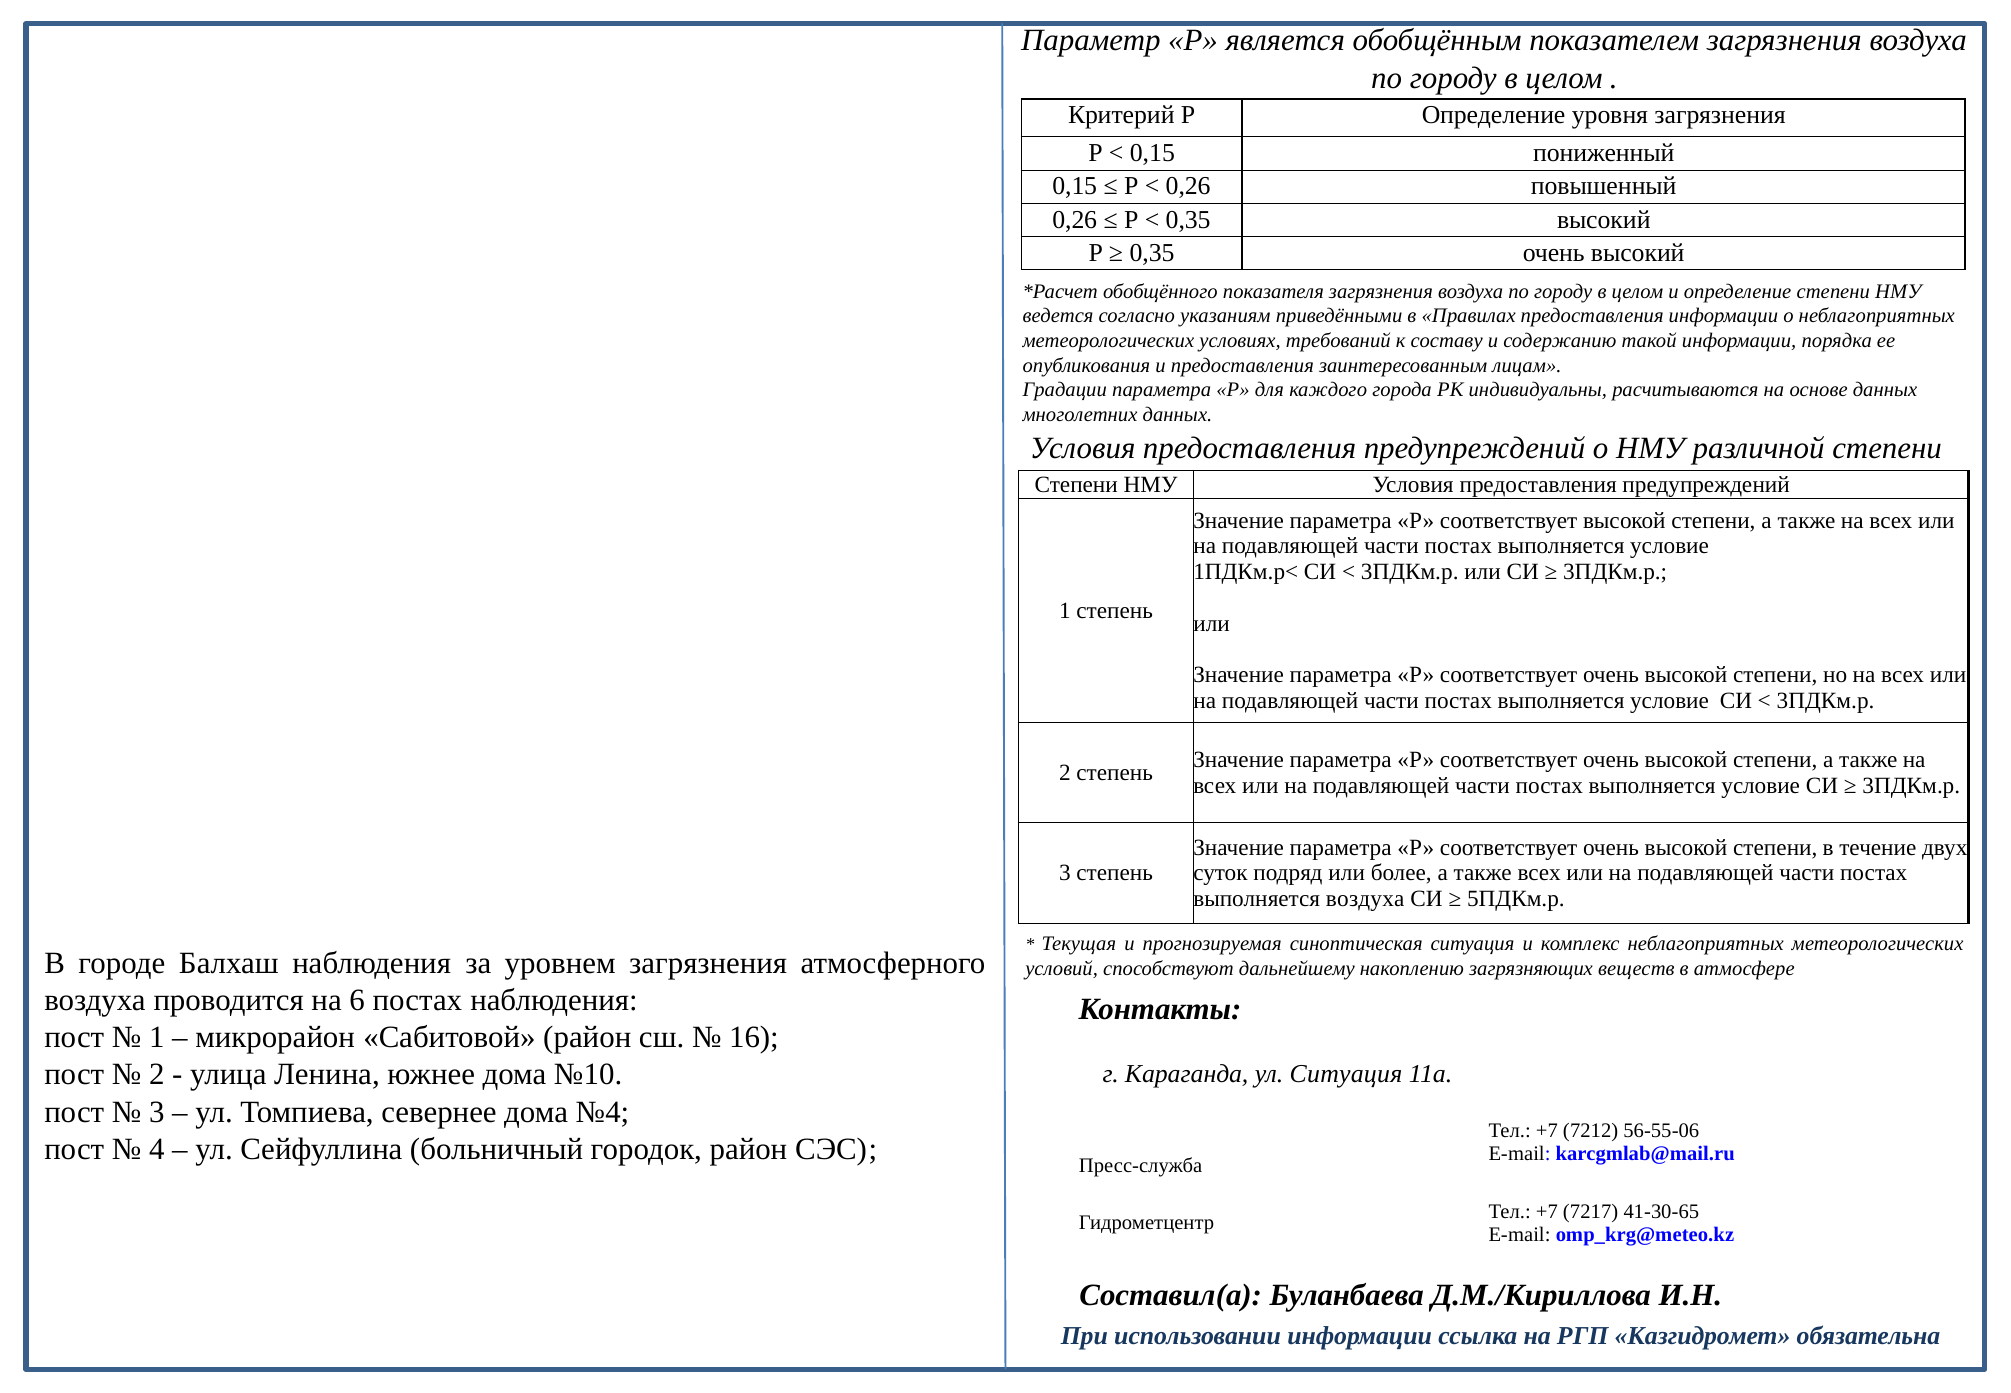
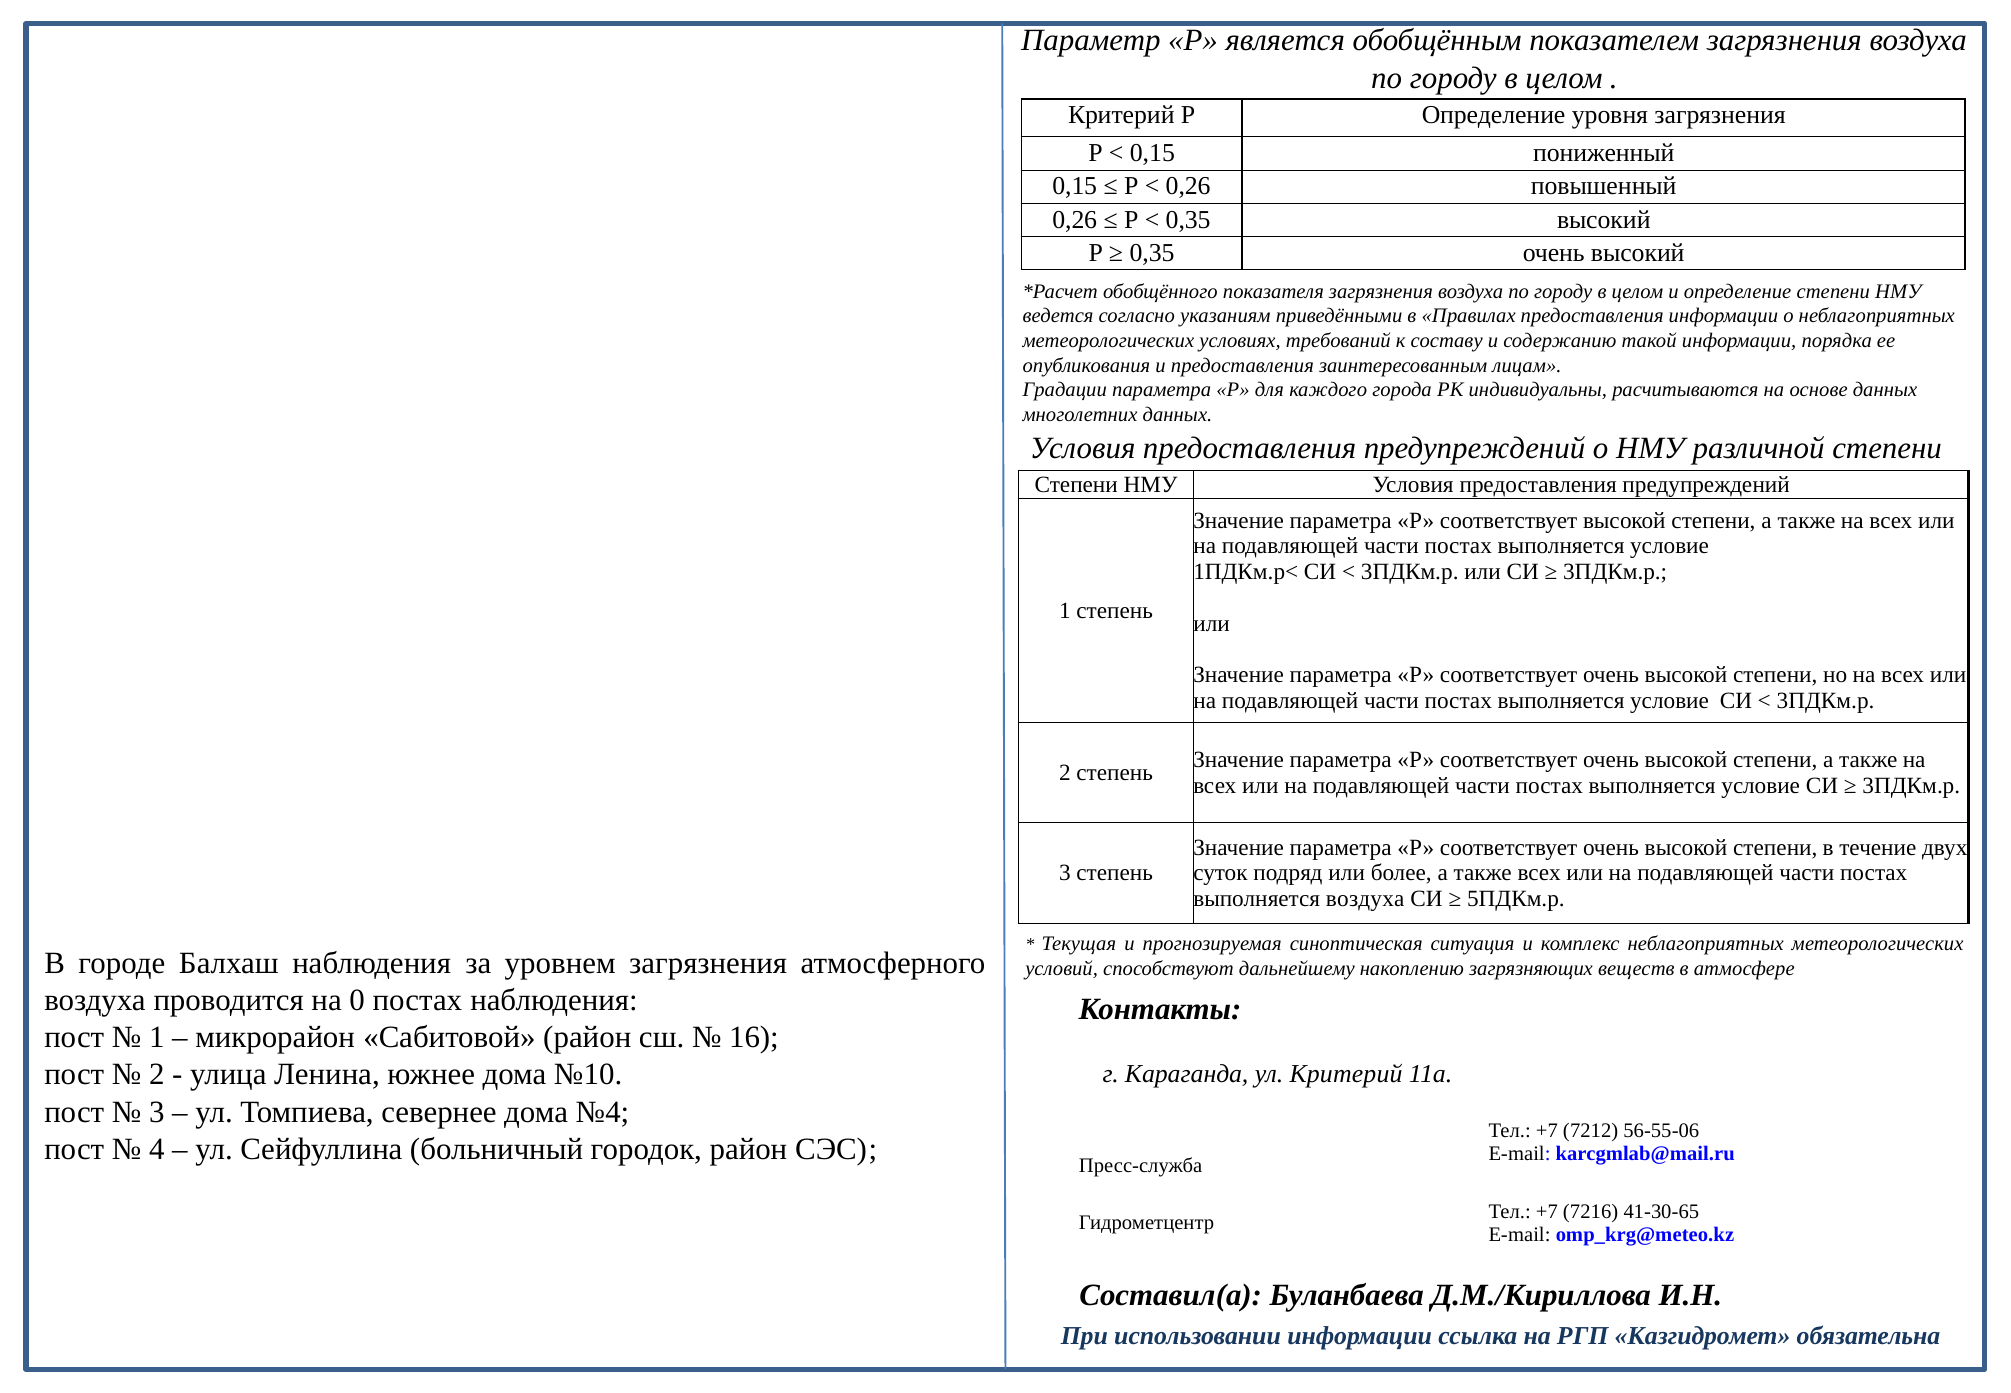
6: 6 -> 0
ул Ситуация: Ситуация -> Критерий
7217: 7217 -> 7216
